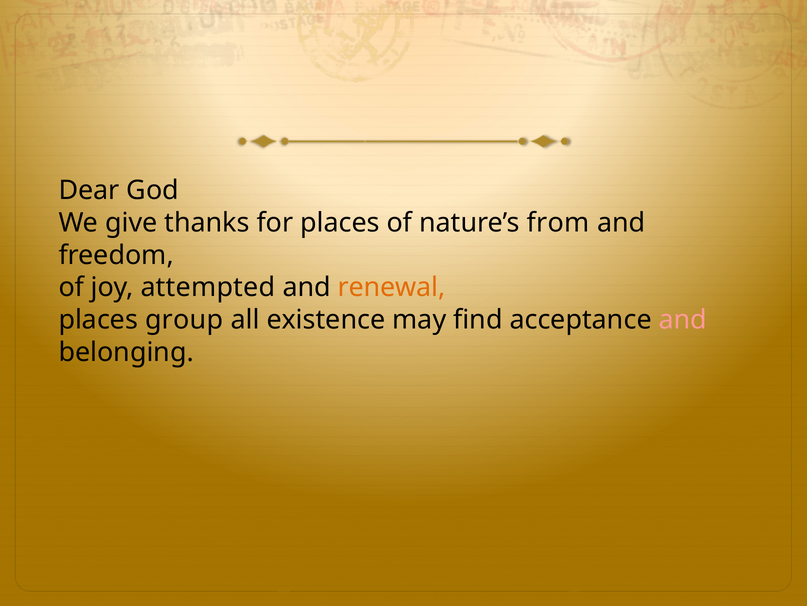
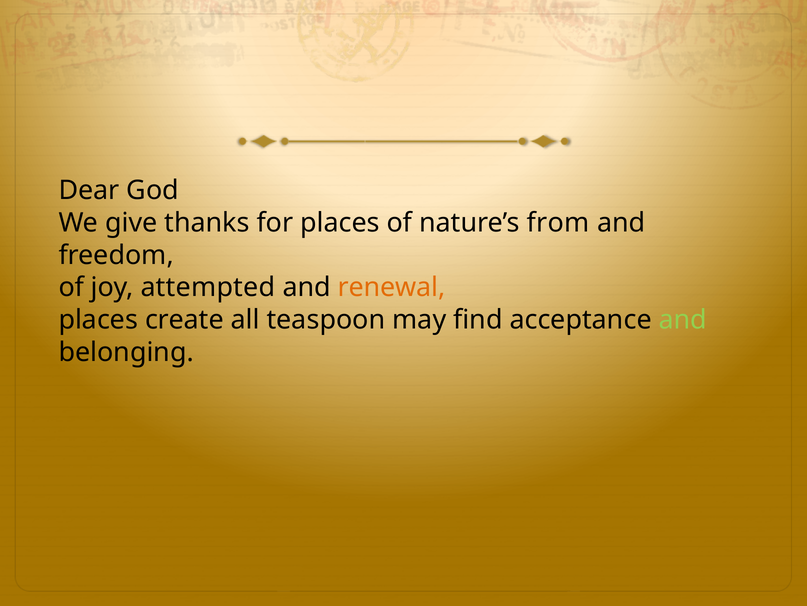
group: group -> create
existence: existence -> teaspoon
and at (683, 319) colour: pink -> light green
